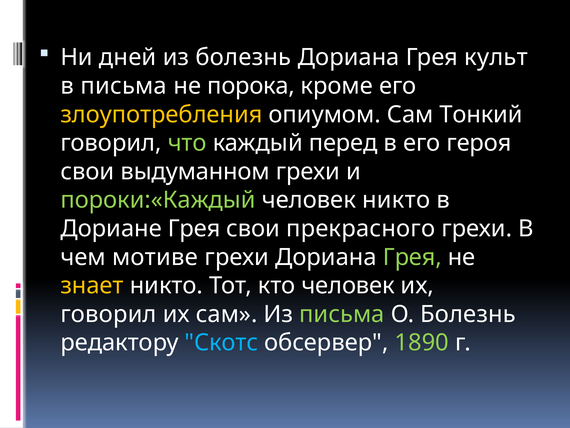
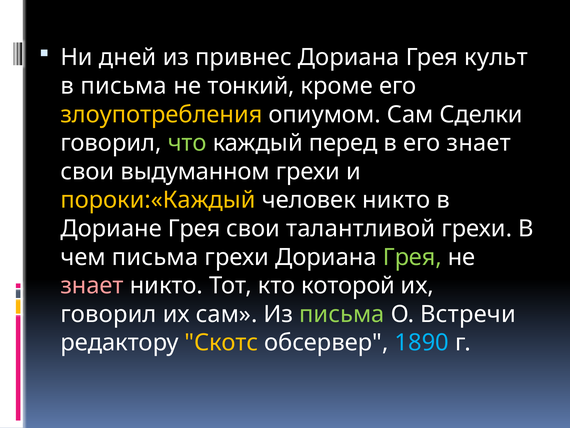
из болезнь: болезнь -> привнес
порока: порока -> тонкий
Тонкий: Тонкий -> Сделки
его героя: героя -> знает
пороки:«Каждый colour: light green -> yellow
прекрасного: прекрасного -> талантливой
чем мотиве: мотиве -> письма
знает at (92, 285) colour: yellow -> pink
кто человек: человек -> которой
О Болезнь: Болезнь -> Встречи
Скотс colour: light blue -> yellow
1890 colour: light green -> light blue
